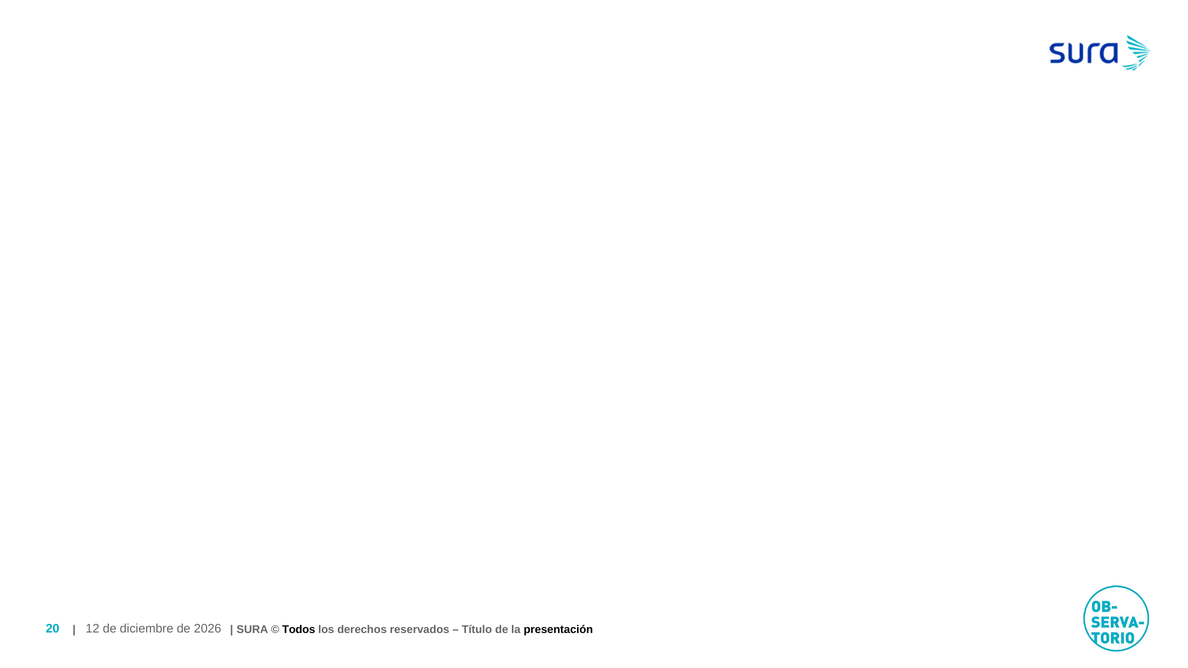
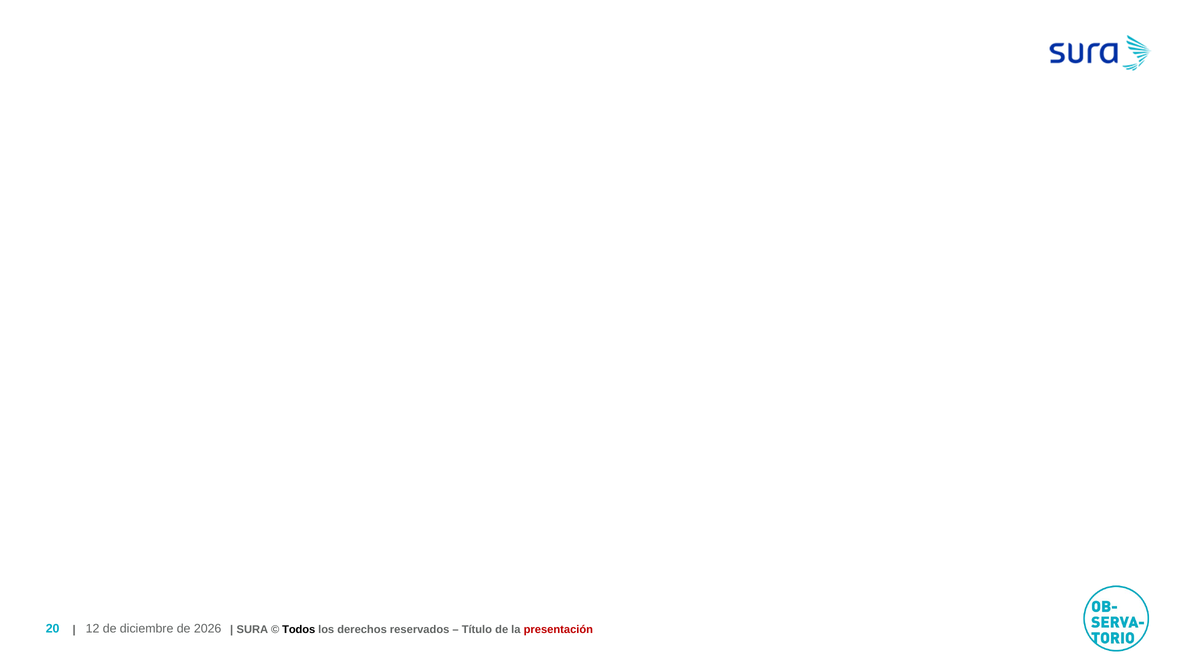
presentación colour: black -> red
